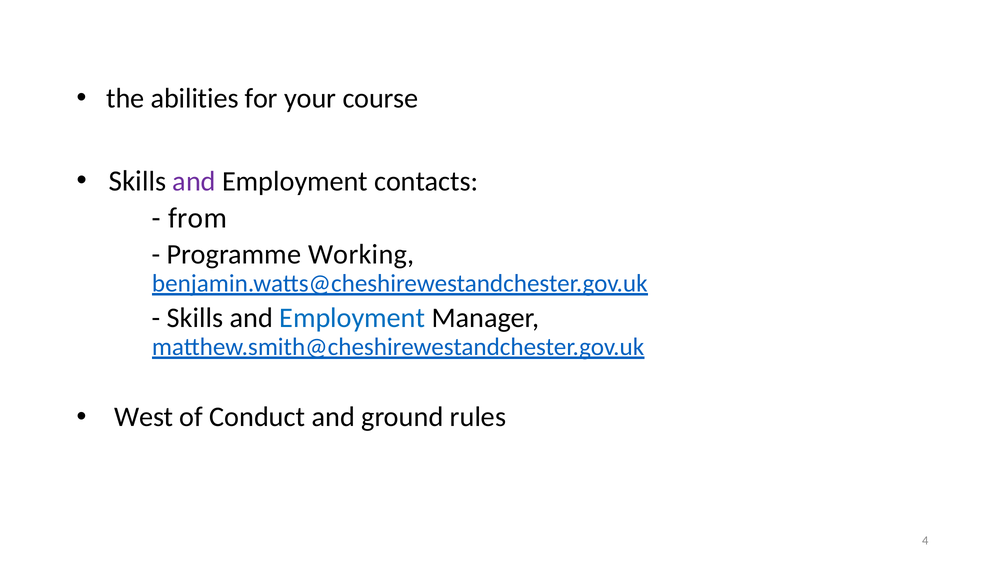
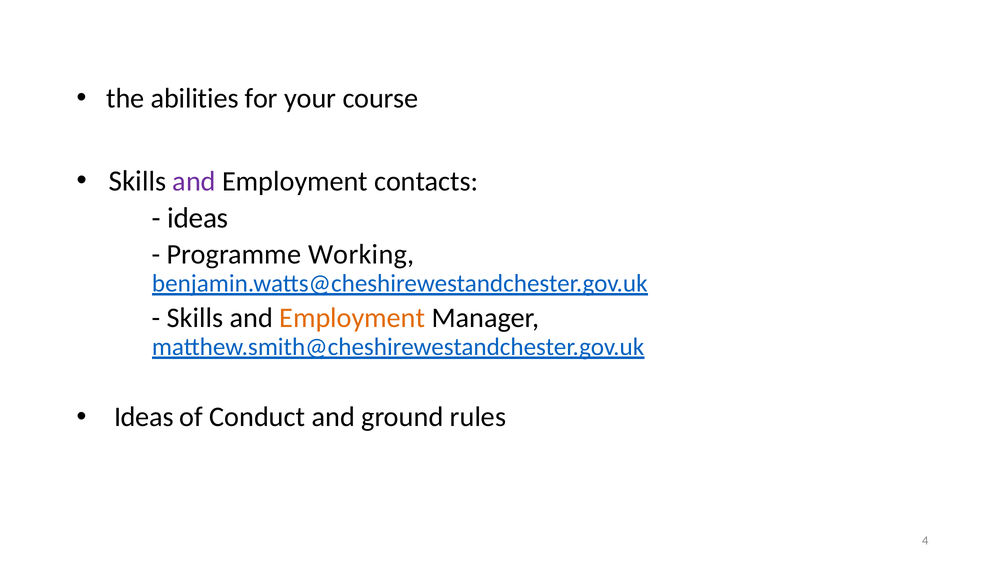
from at (198, 218): from -> ideas
Employment at (352, 317) colour: blue -> orange
West at (144, 417): West -> Ideas
